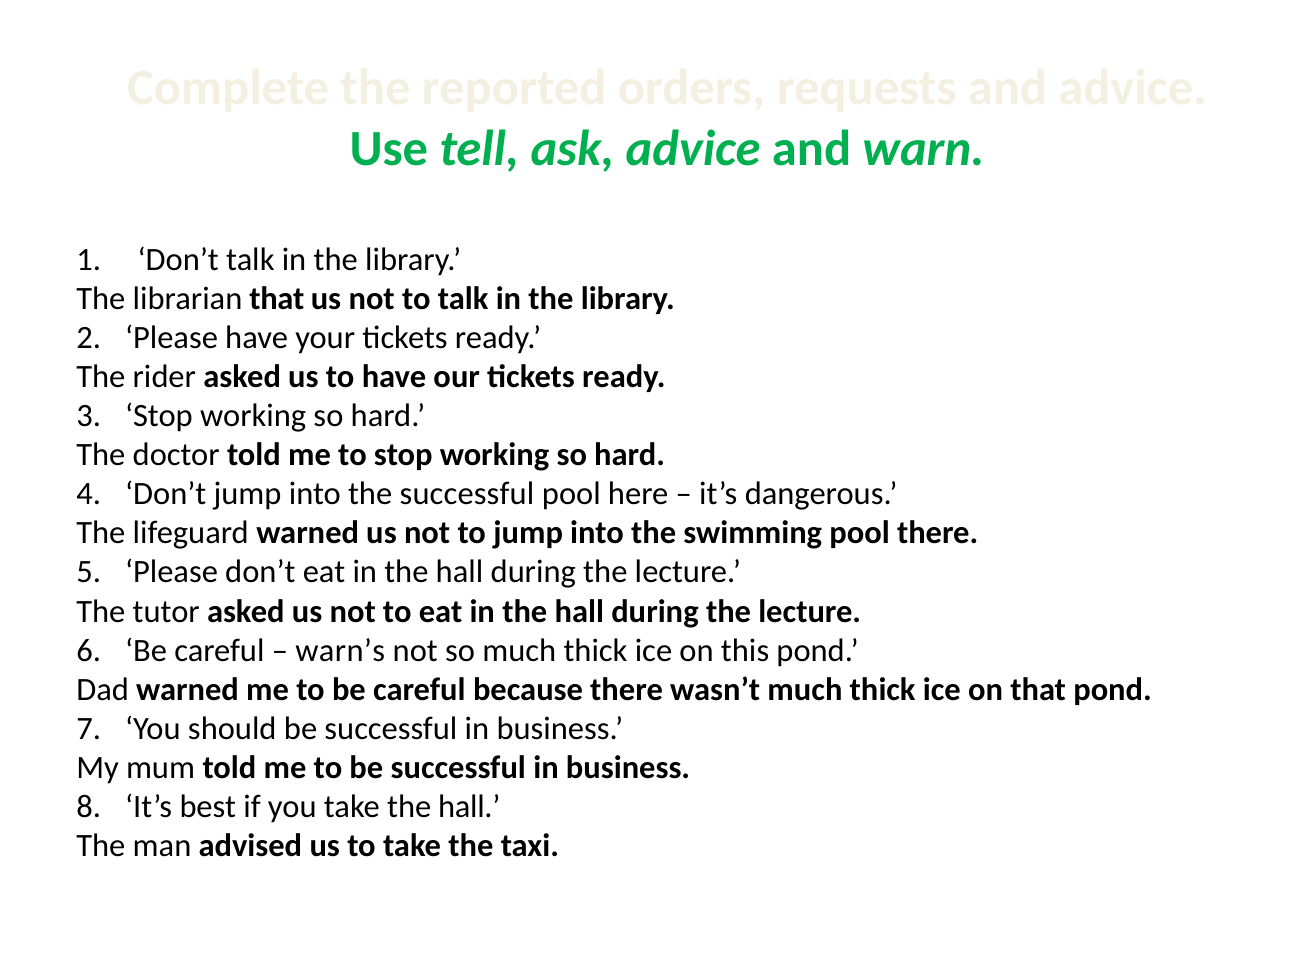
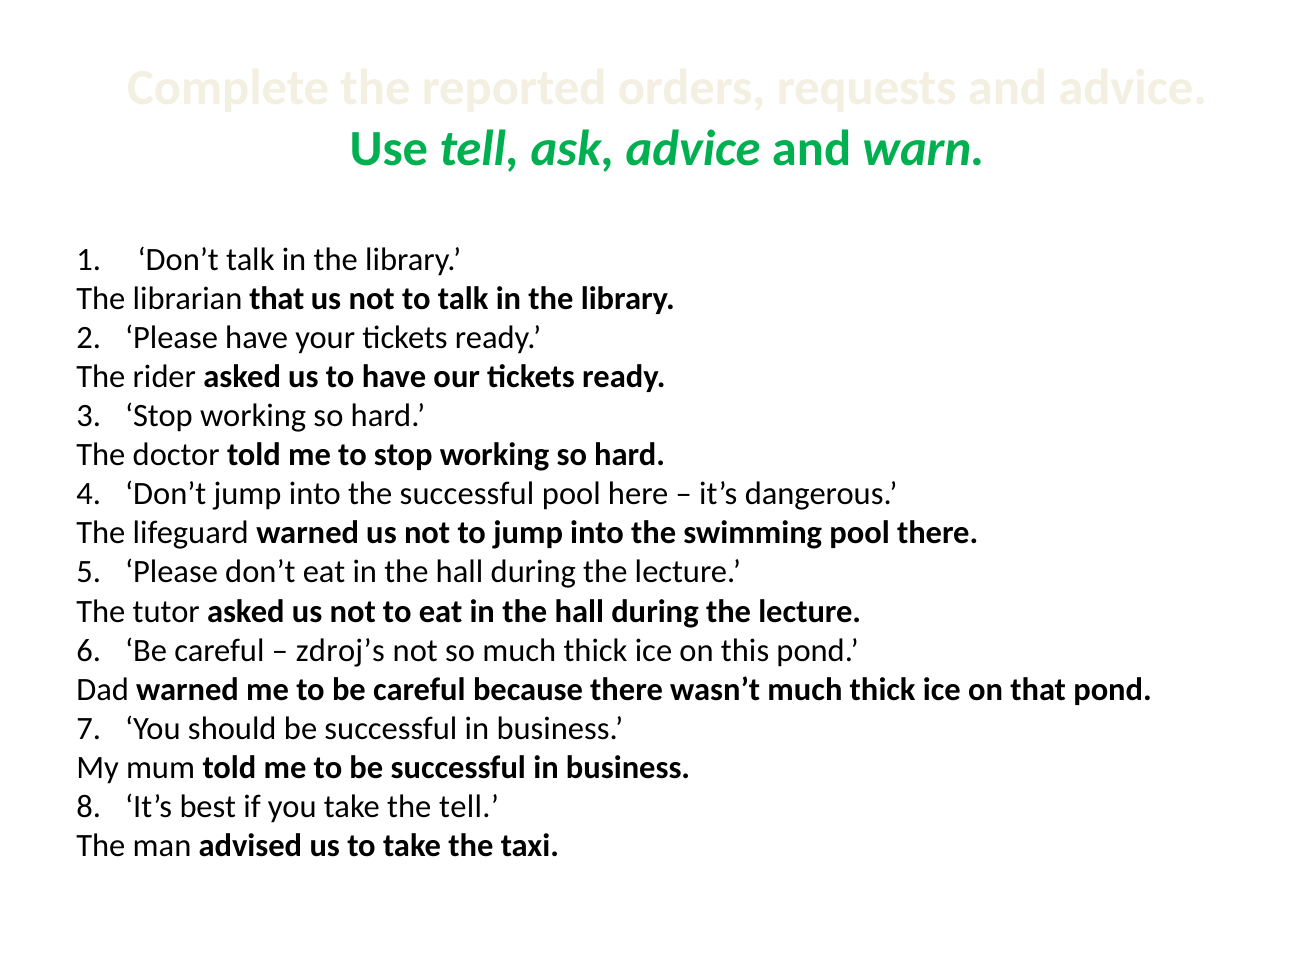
warn’s: warn’s -> zdroj’s
take the hall: hall -> tell
